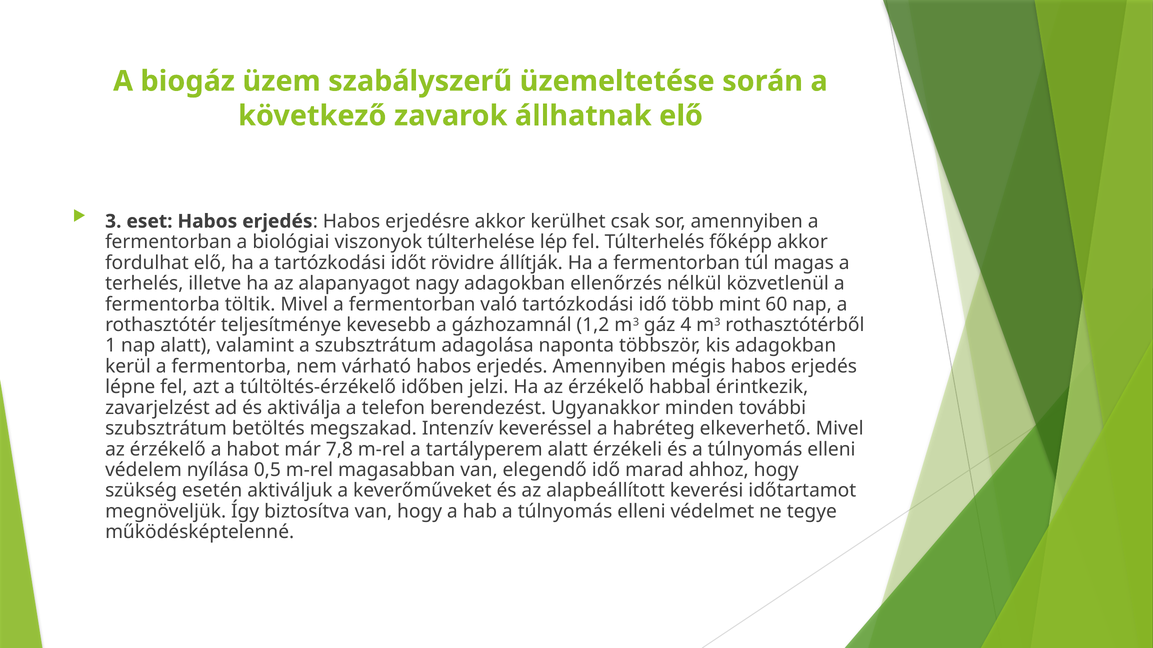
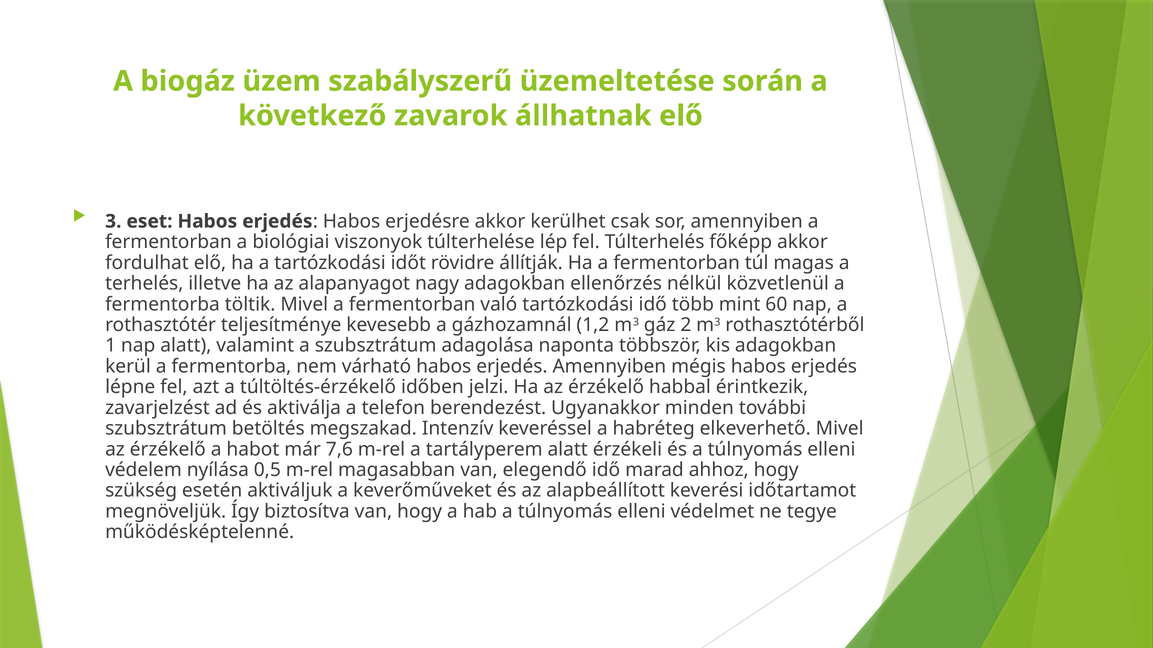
4: 4 -> 2
7,8: 7,8 -> 7,6
